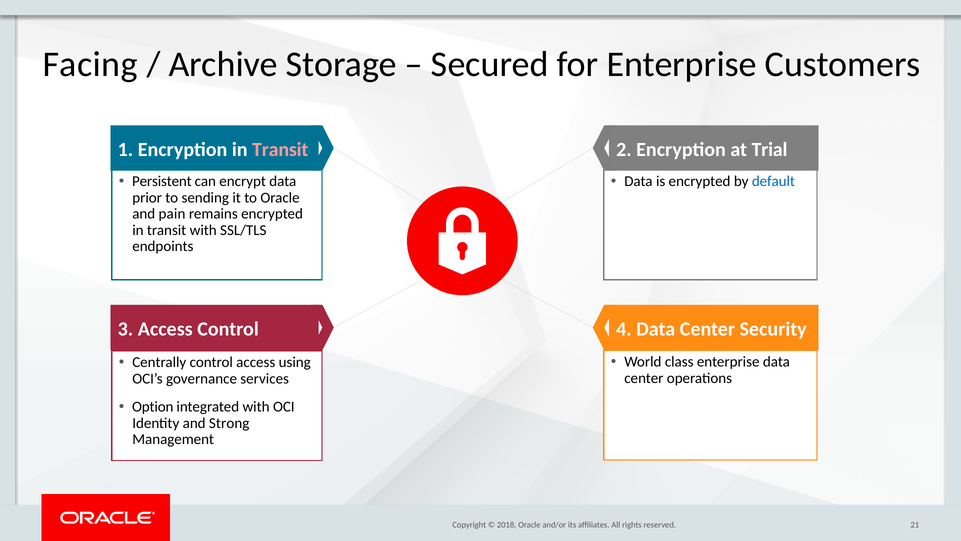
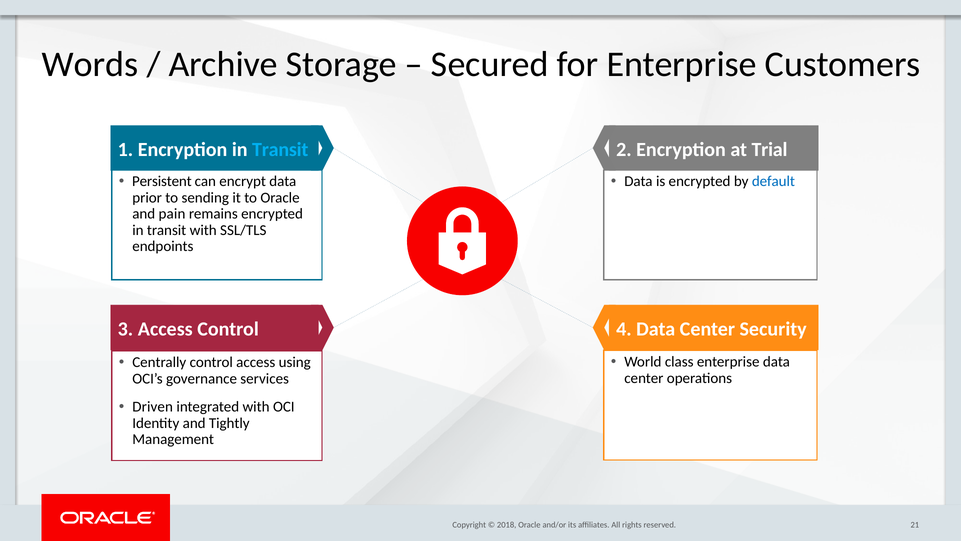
Facing: Facing -> Words
Transit at (280, 149) colour: pink -> light blue
Option: Option -> Driven
Strong: Strong -> Tightly
